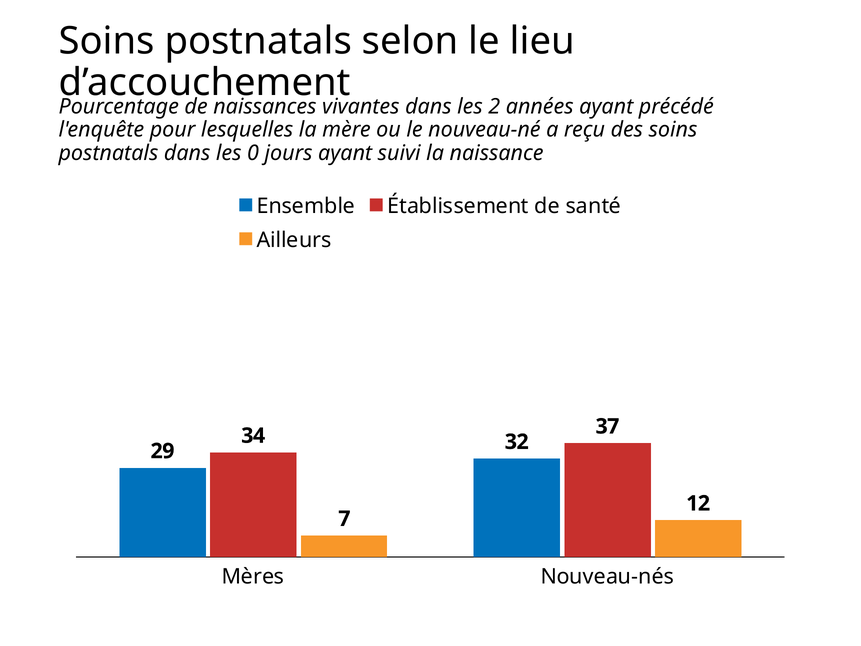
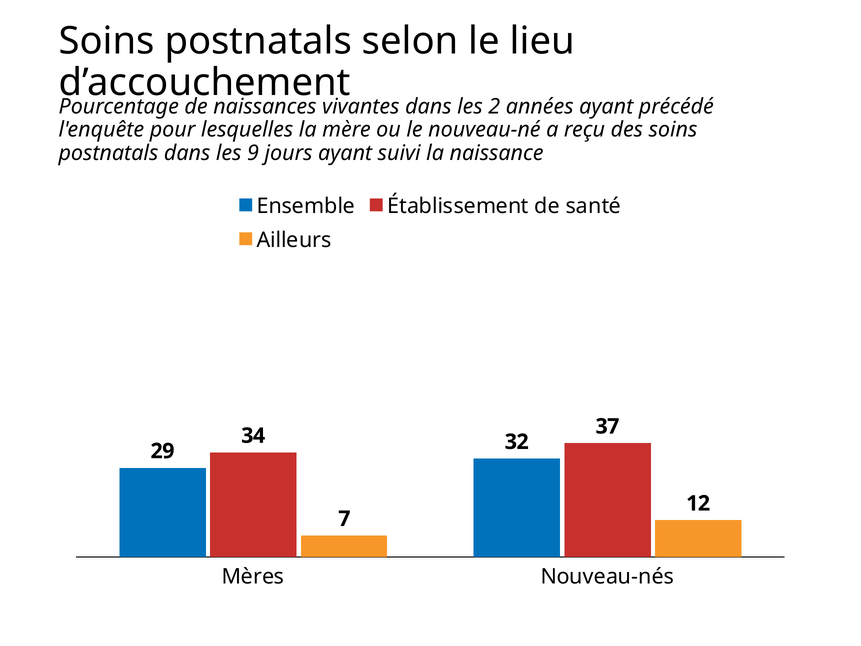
0: 0 -> 9
